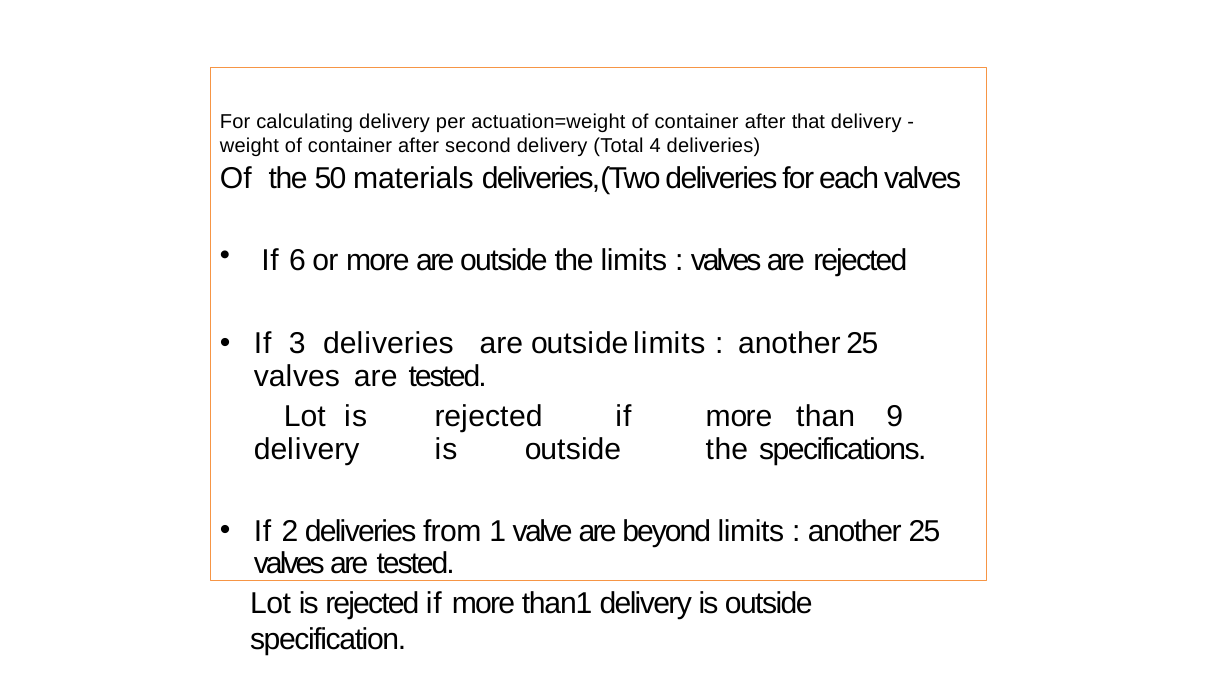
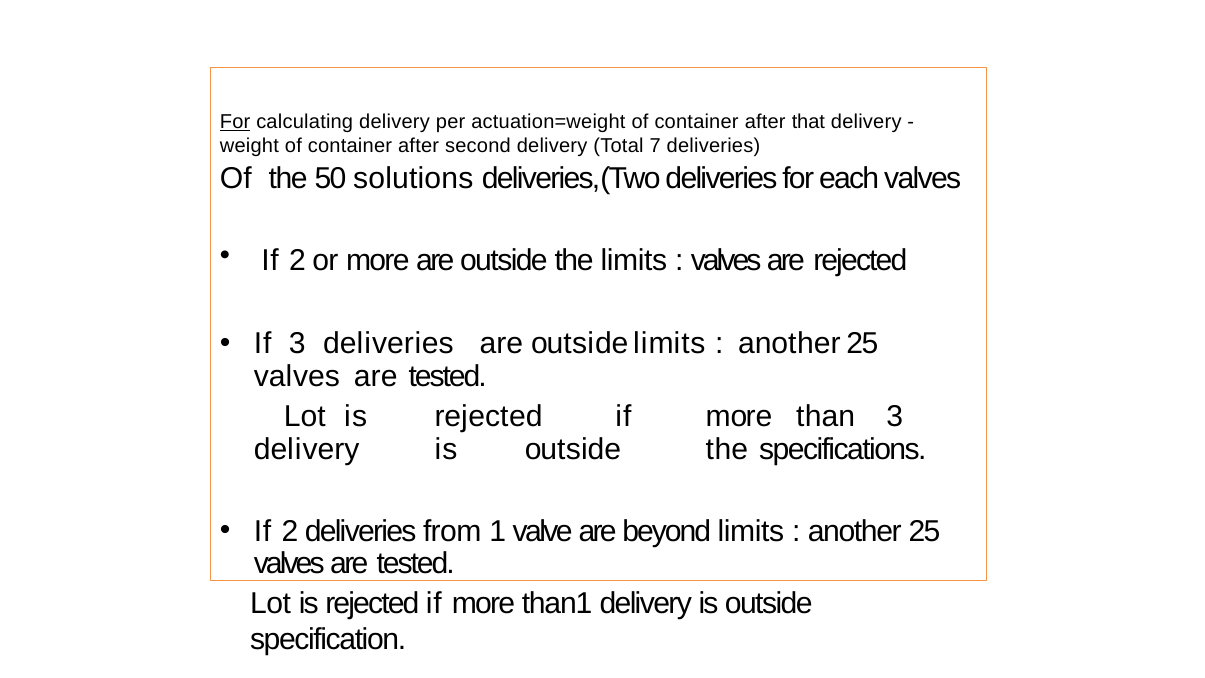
For at (235, 122) underline: none -> present
4: 4 -> 7
materials: materials -> solutions
6 at (297, 260): 6 -> 2
than 9: 9 -> 3
